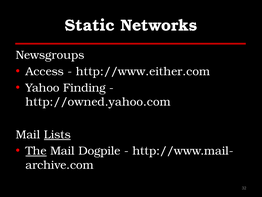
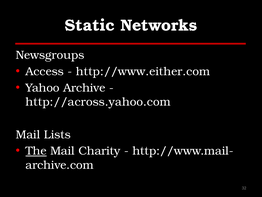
Finding: Finding -> Archive
http://owned.yahoo.com: http://owned.yahoo.com -> http://across.yahoo.com
Lists underline: present -> none
Dogpile: Dogpile -> Charity
